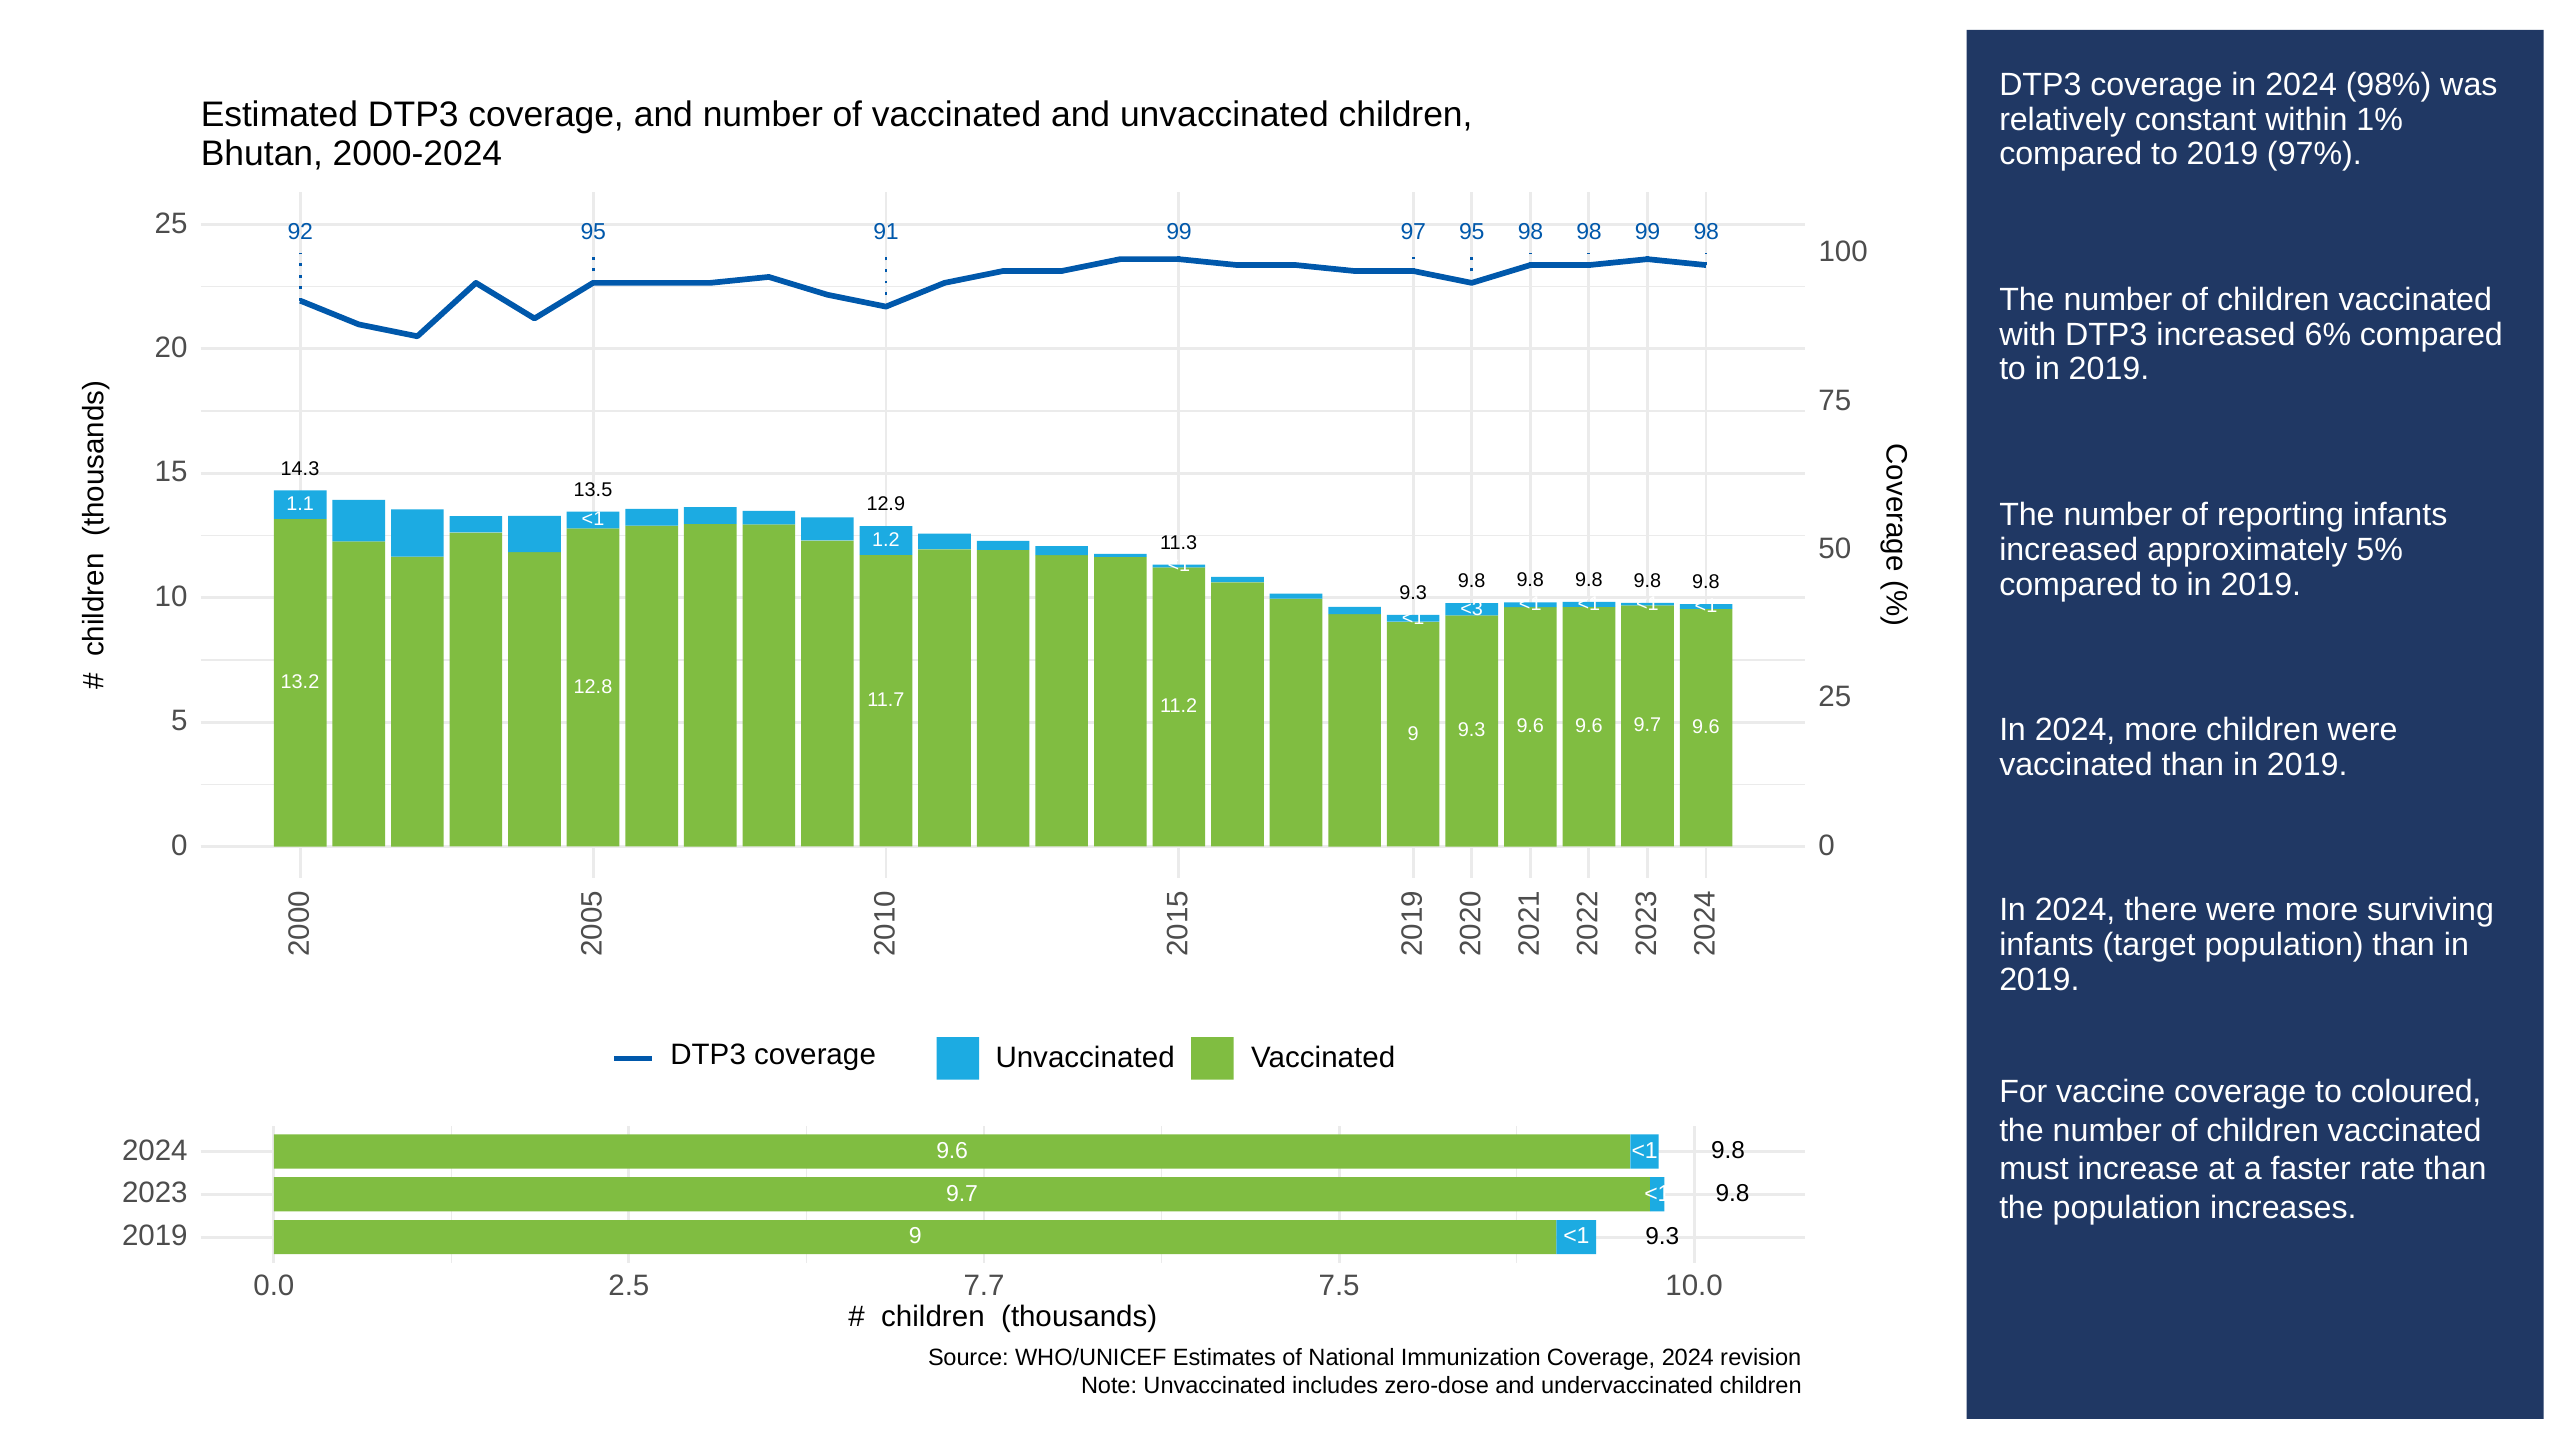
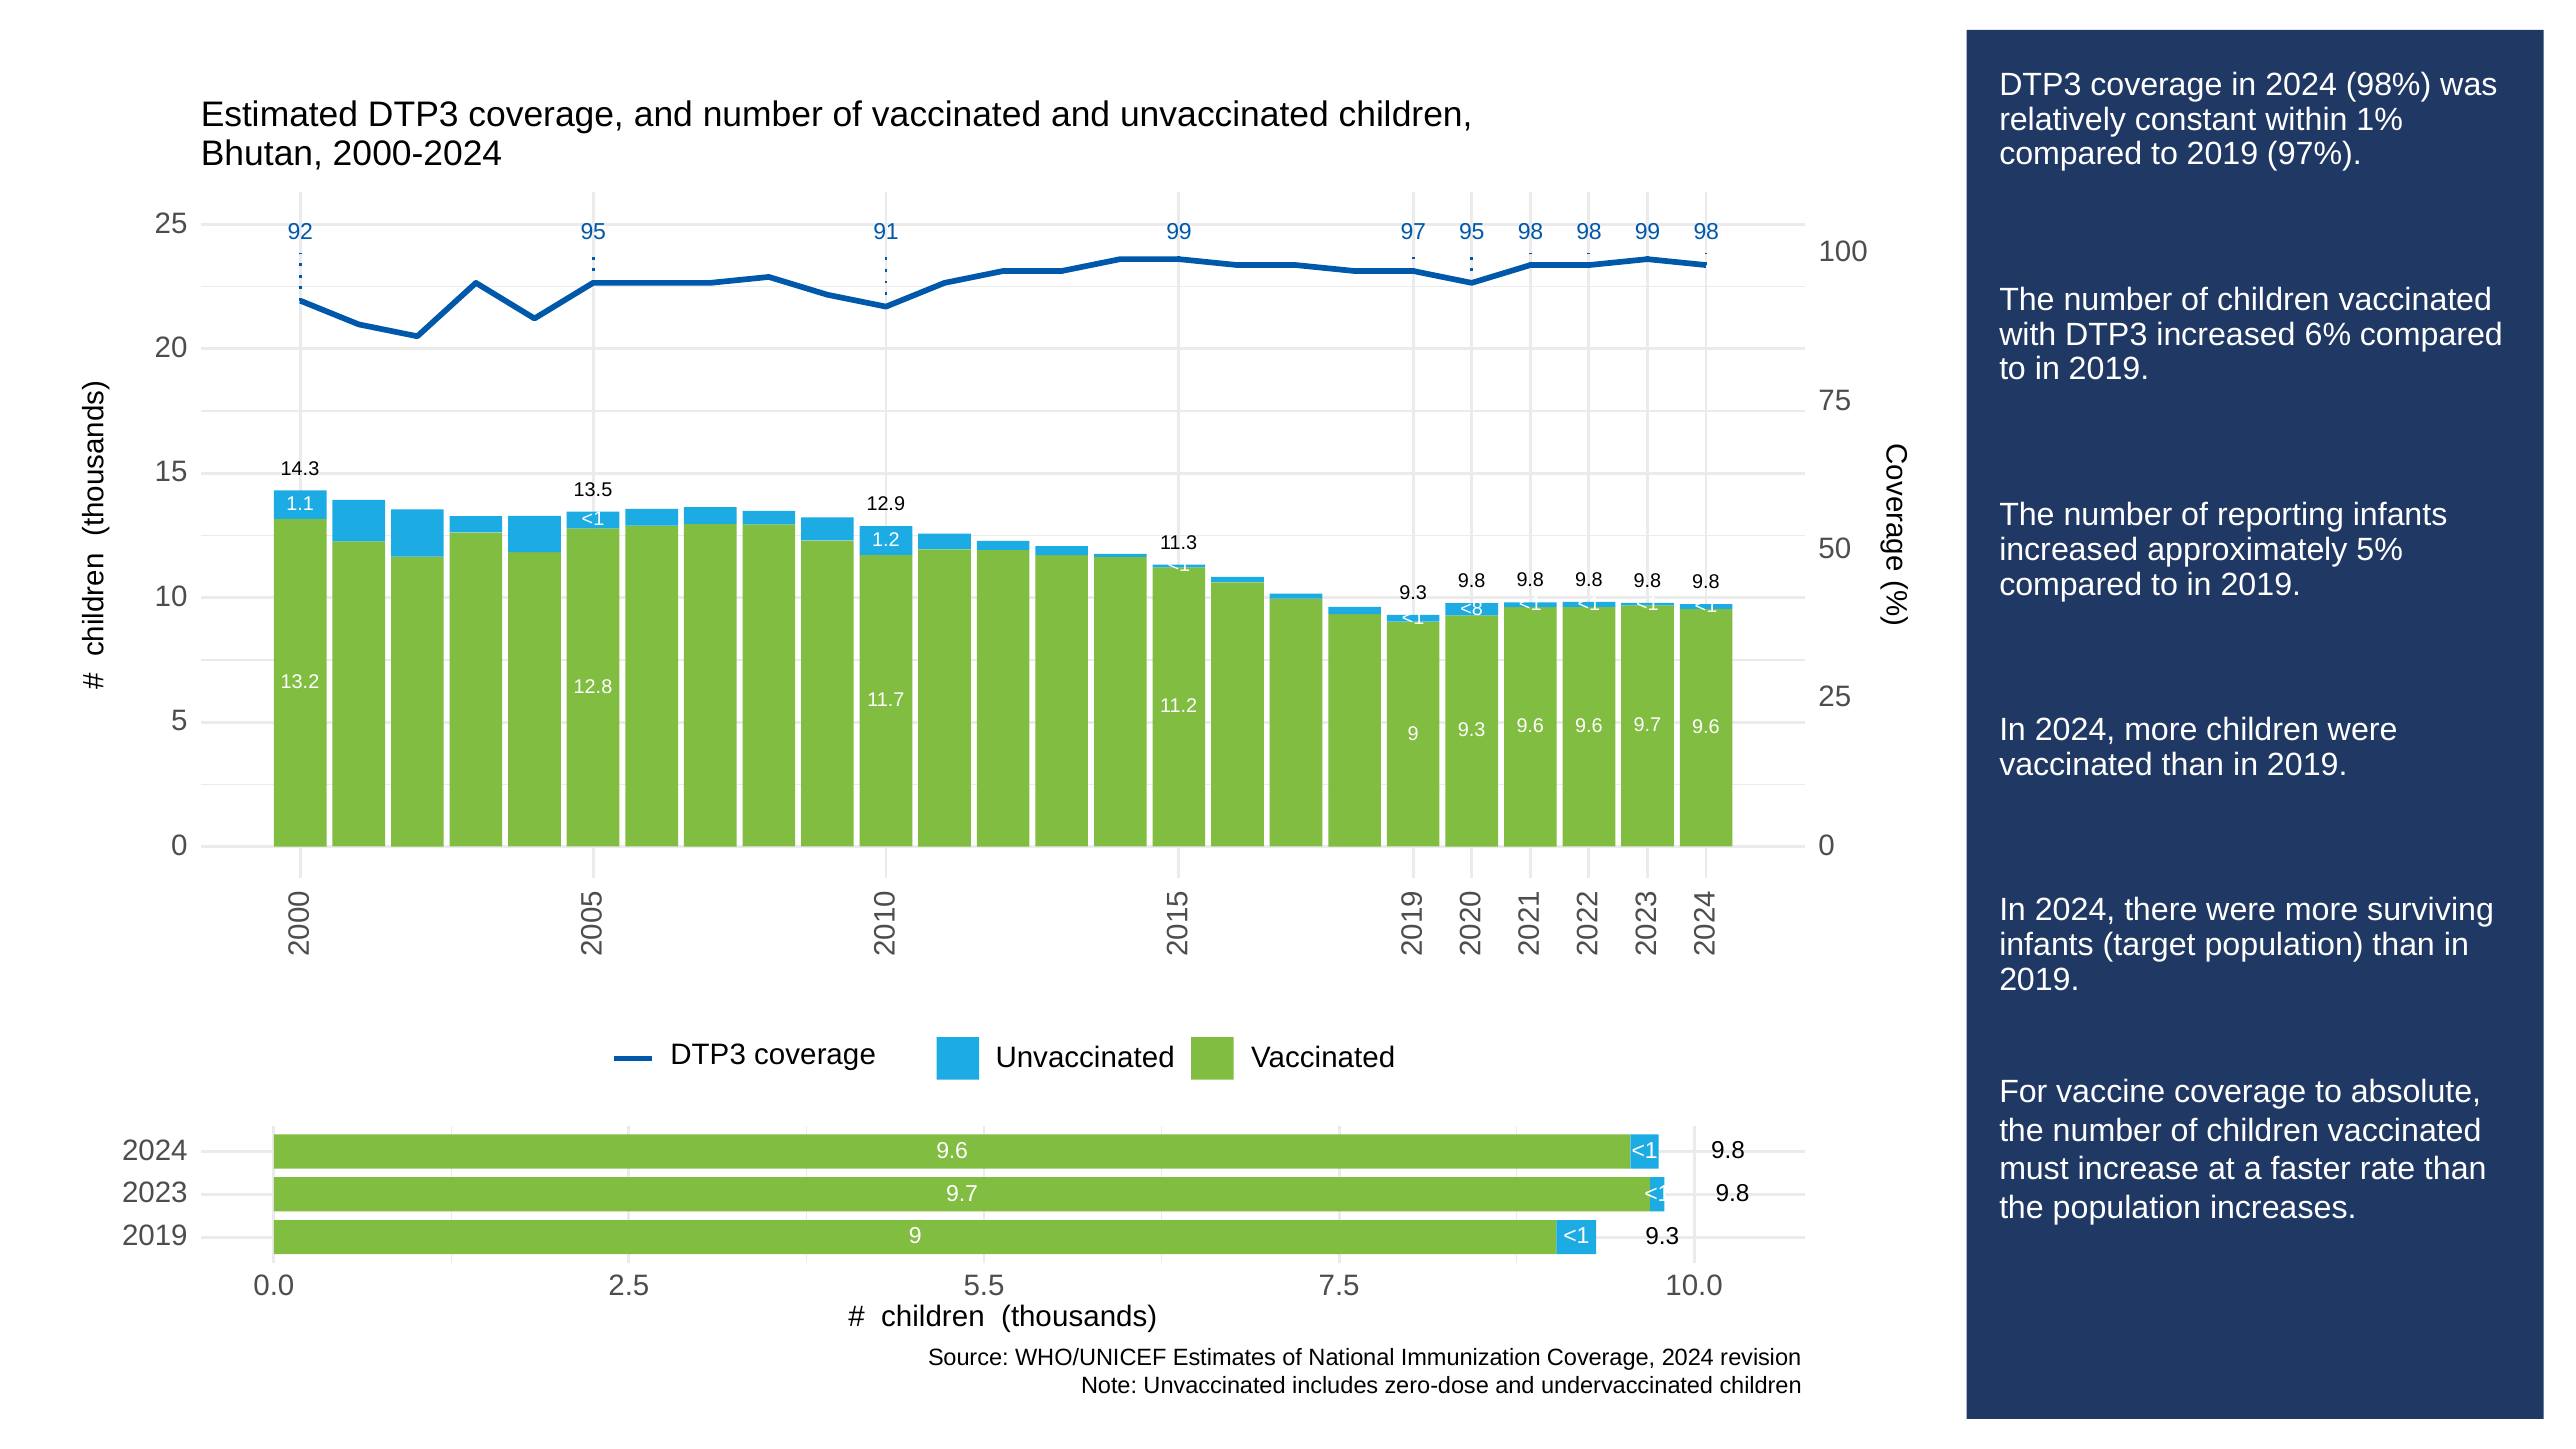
<3: <3 -> <8
coloured: coloured -> absolute
7.7: 7.7 -> 5.5
